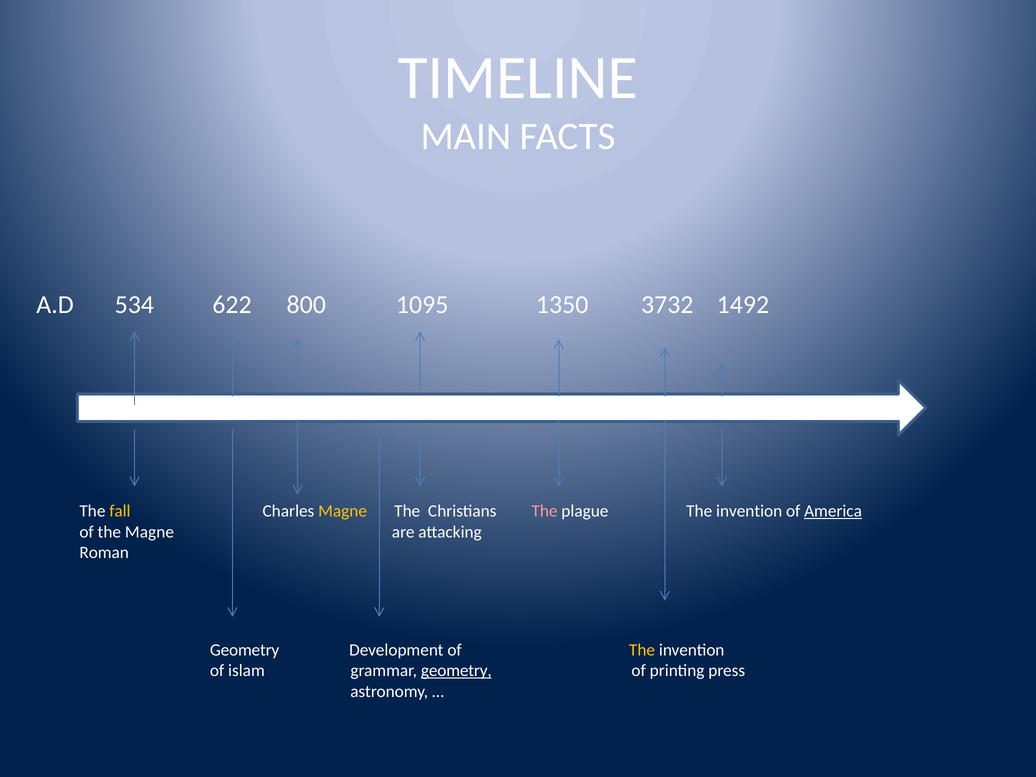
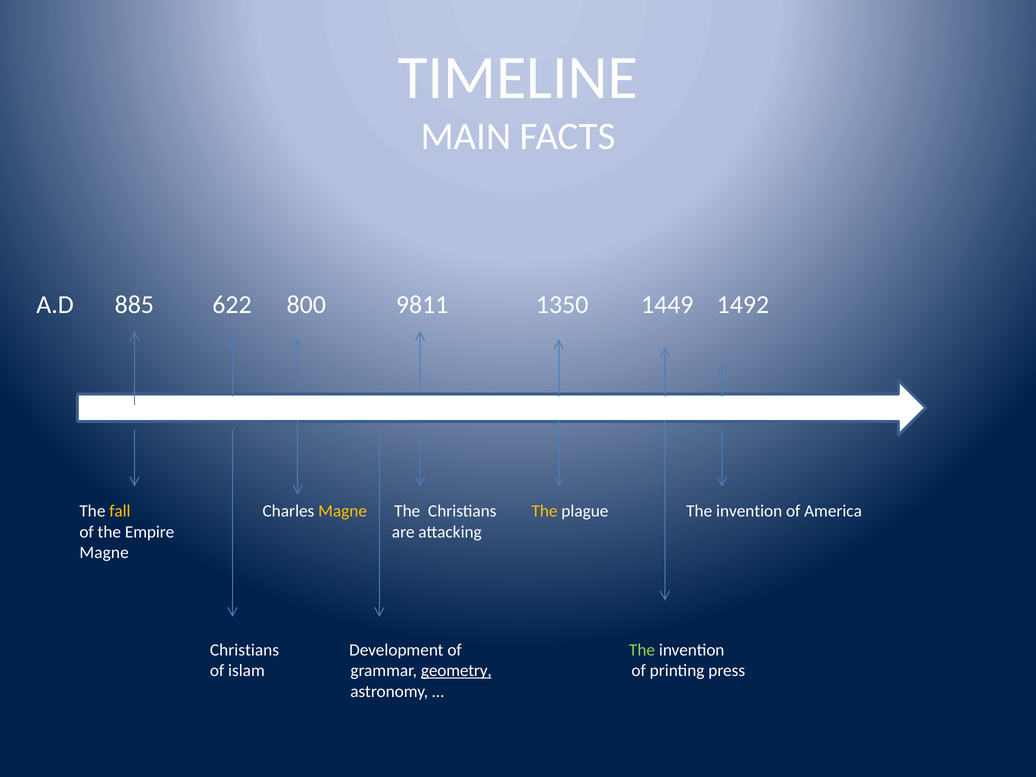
534: 534 -> 885
1095: 1095 -> 9811
3732: 3732 -> 1449
The at (545, 511) colour: pink -> yellow
America underline: present -> none
the Magne: Magne -> Empire
Roman at (104, 553): Roman -> Magne
Geometry at (245, 650): Geometry -> Christians
The at (642, 650) colour: yellow -> light green
